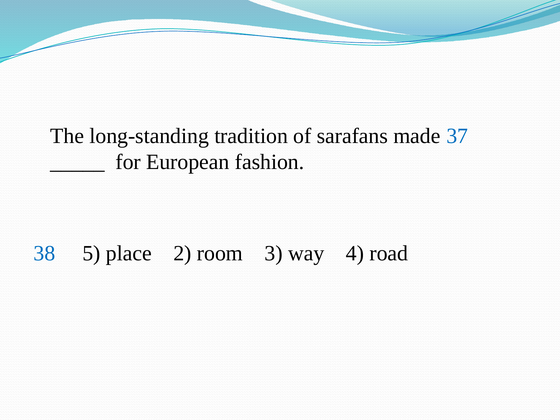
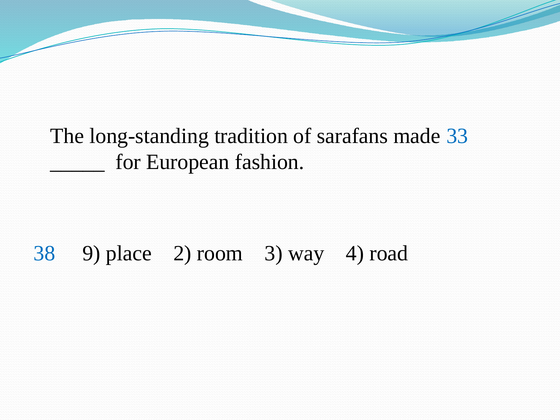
37: 37 -> 33
5: 5 -> 9
